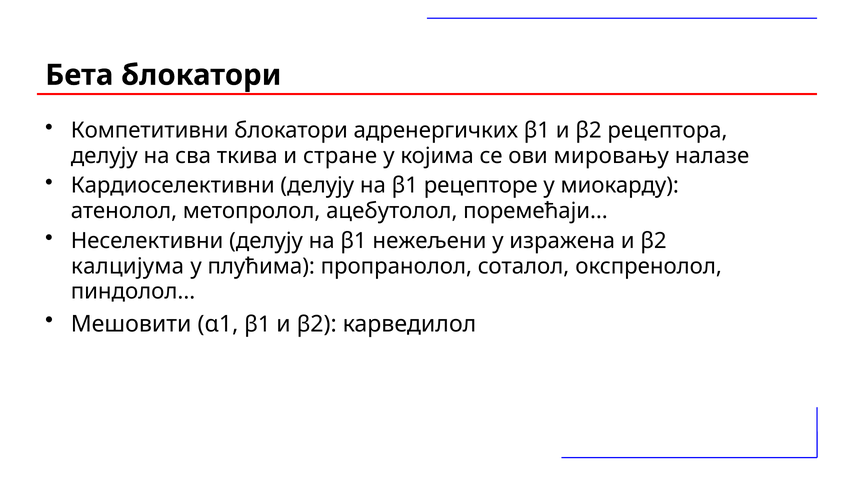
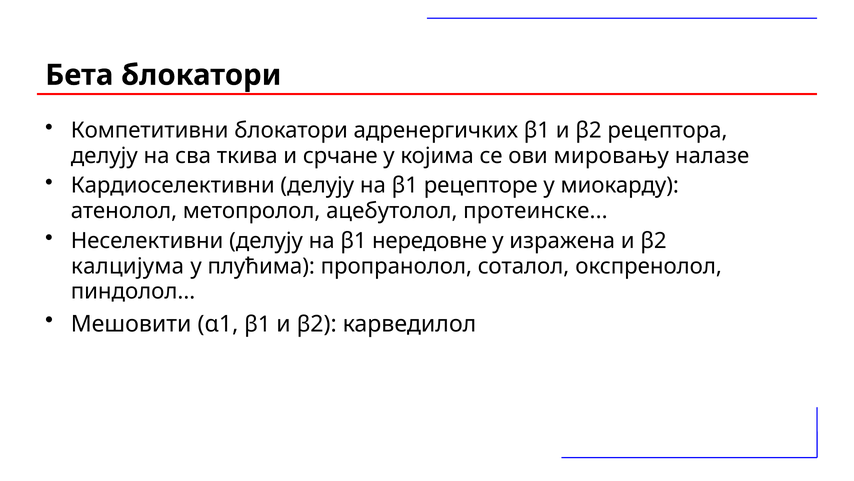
стране: стране -> срчане
поремећаји: поремећаји -> протеинске
нежељени: нежељени -> нередовне
